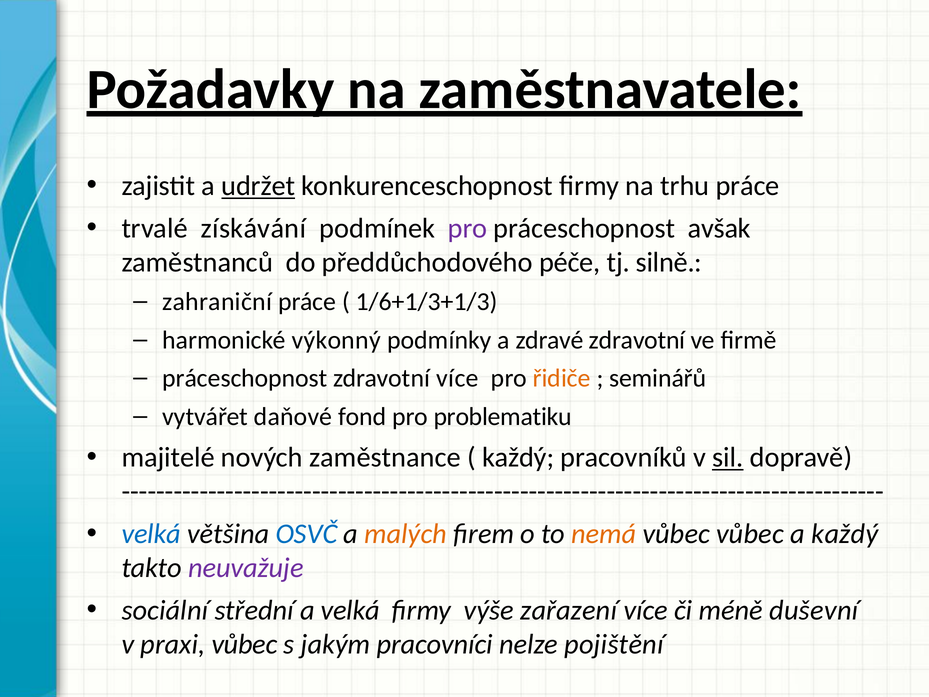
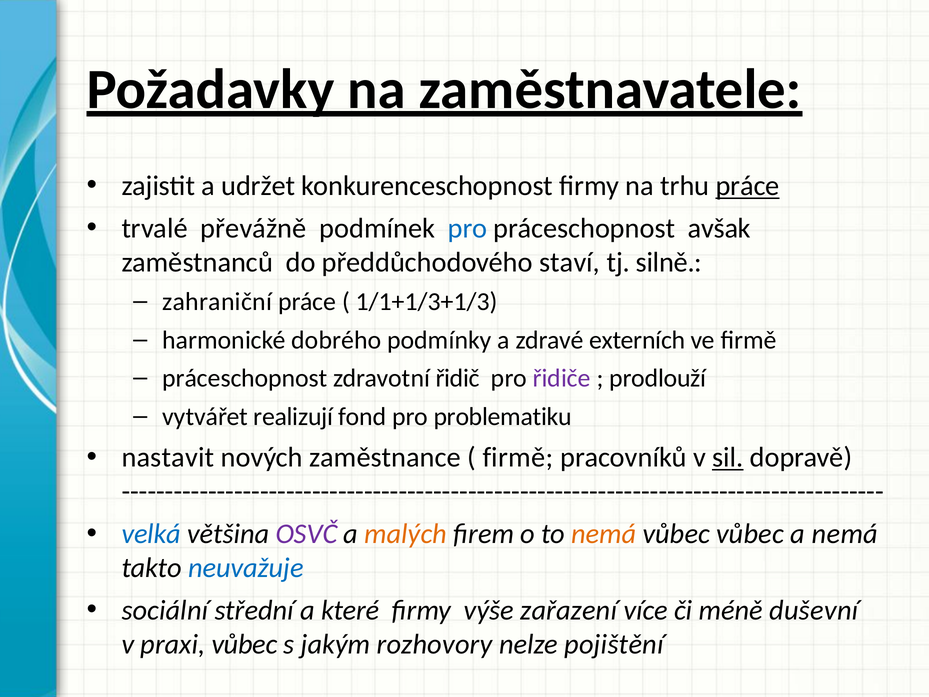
udržet underline: present -> none
práce at (748, 186) underline: none -> present
získávání: získávání -> převážně
pro at (468, 228) colour: purple -> blue
péče: péče -> staví
1/6+1/3+1/3: 1/6+1/3+1/3 -> 1/1+1/3+1/3
výkonný: výkonný -> dobrého
zdravé zdravotní: zdravotní -> externích
zdravotní více: více -> řidič
řidiče colour: orange -> purple
seminářů: seminářů -> prodlouží
daňové: daňové -> realizují
majitelé: majitelé -> nastavit
každý at (518, 457): každý -> firmě
OSVČ colour: blue -> purple
a každý: každý -> nemá
neuvažuje colour: purple -> blue
a velká: velká -> které
pracovníci: pracovníci -> rozhovory
